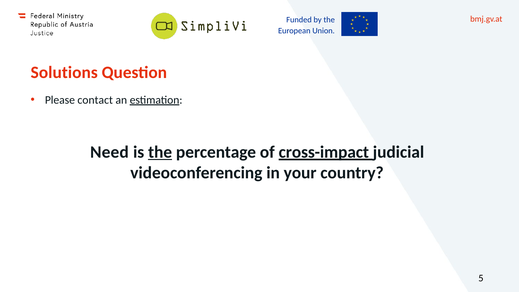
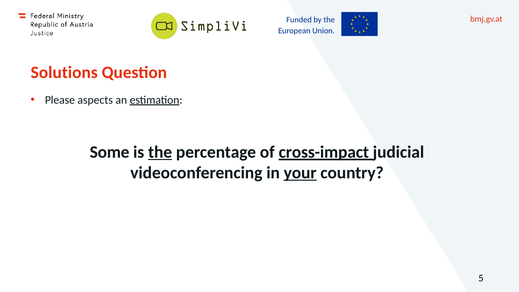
contact: contact -> aspects
Need: Need -> Some
your underline: none -> present
